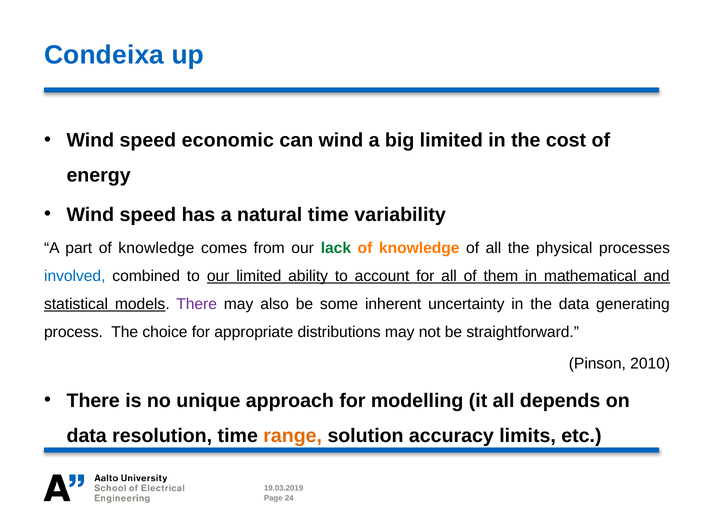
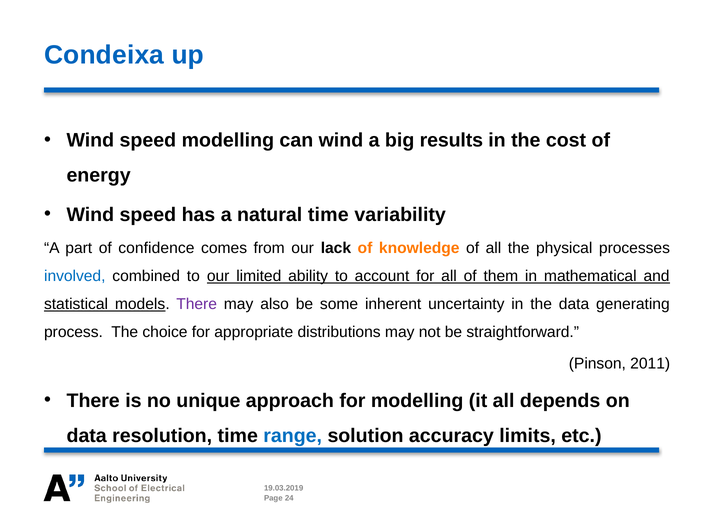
speed economic: economic -> modelling
big limited: limited -> results
part of knowledge: knowledge -> confidence
lack colour: green -> black
2010: 2010 -> 2011
range colour: orange -> blue
